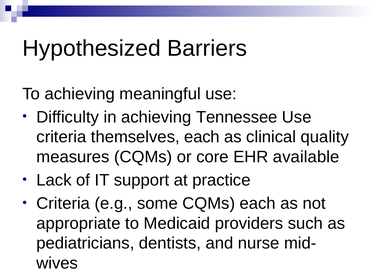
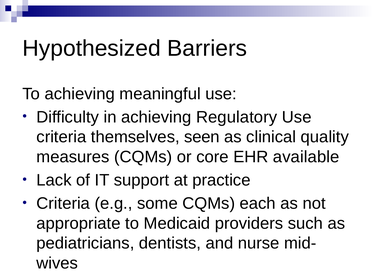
Tennessee: Tennessee -> Regulatory
themselves each: each -> seen
